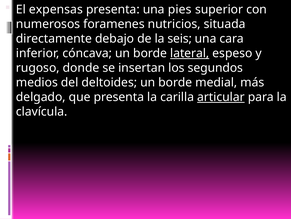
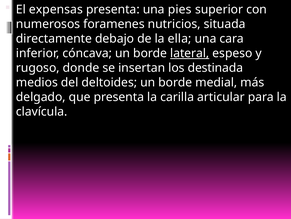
seis: seis -> ella
segundos: segundos -> destinada
articular underline: present -> none
